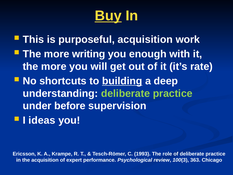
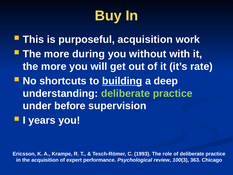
Buy underline: present -> none
writing: writing -> during
enough: enough -> without
ideas: ideas -> years
